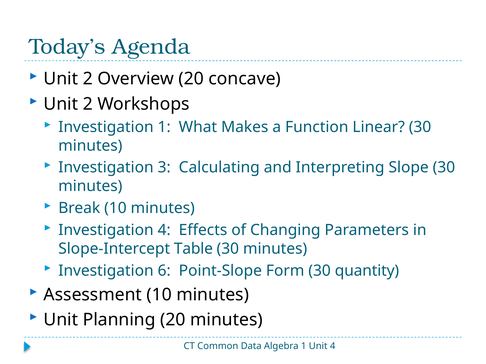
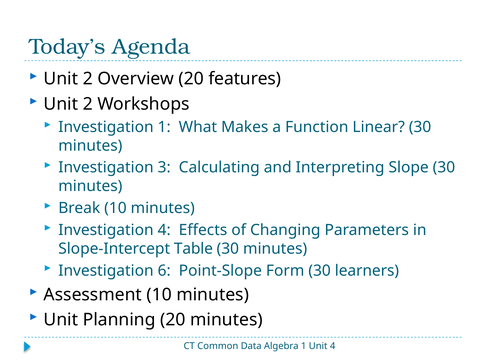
concave: concave -> features
quantity: quantity -> learners
